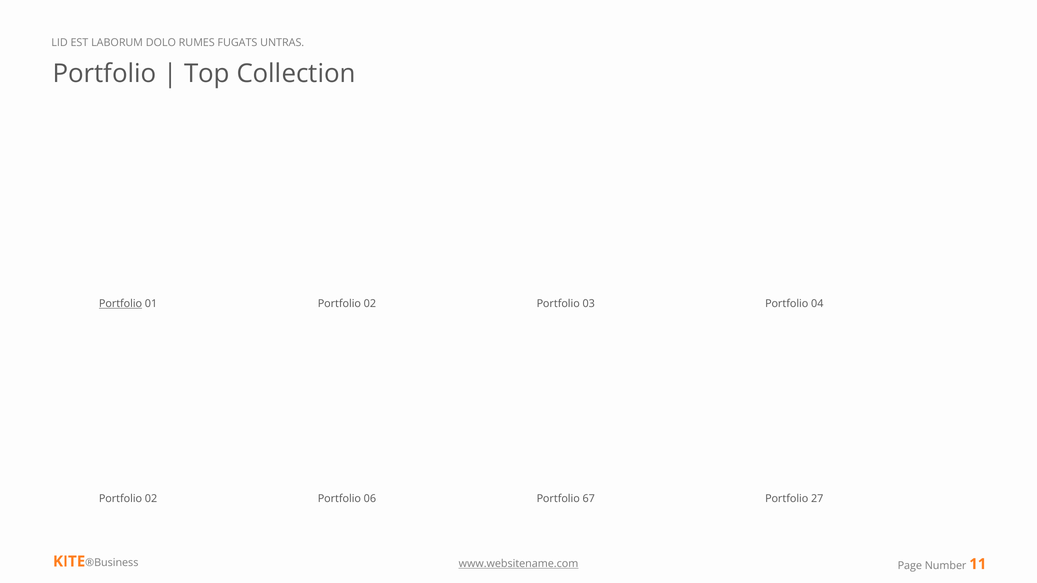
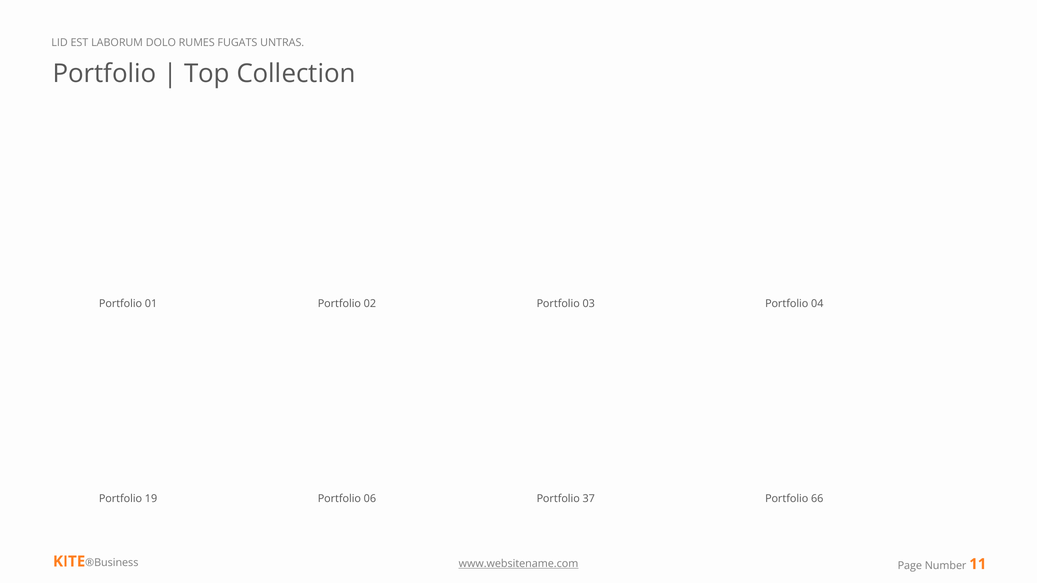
Portfolio at (121, 304) underline: present -> none
02 at (151, 499): 02 -> 19
67: 67 -> 37
27: 27 -> 66
